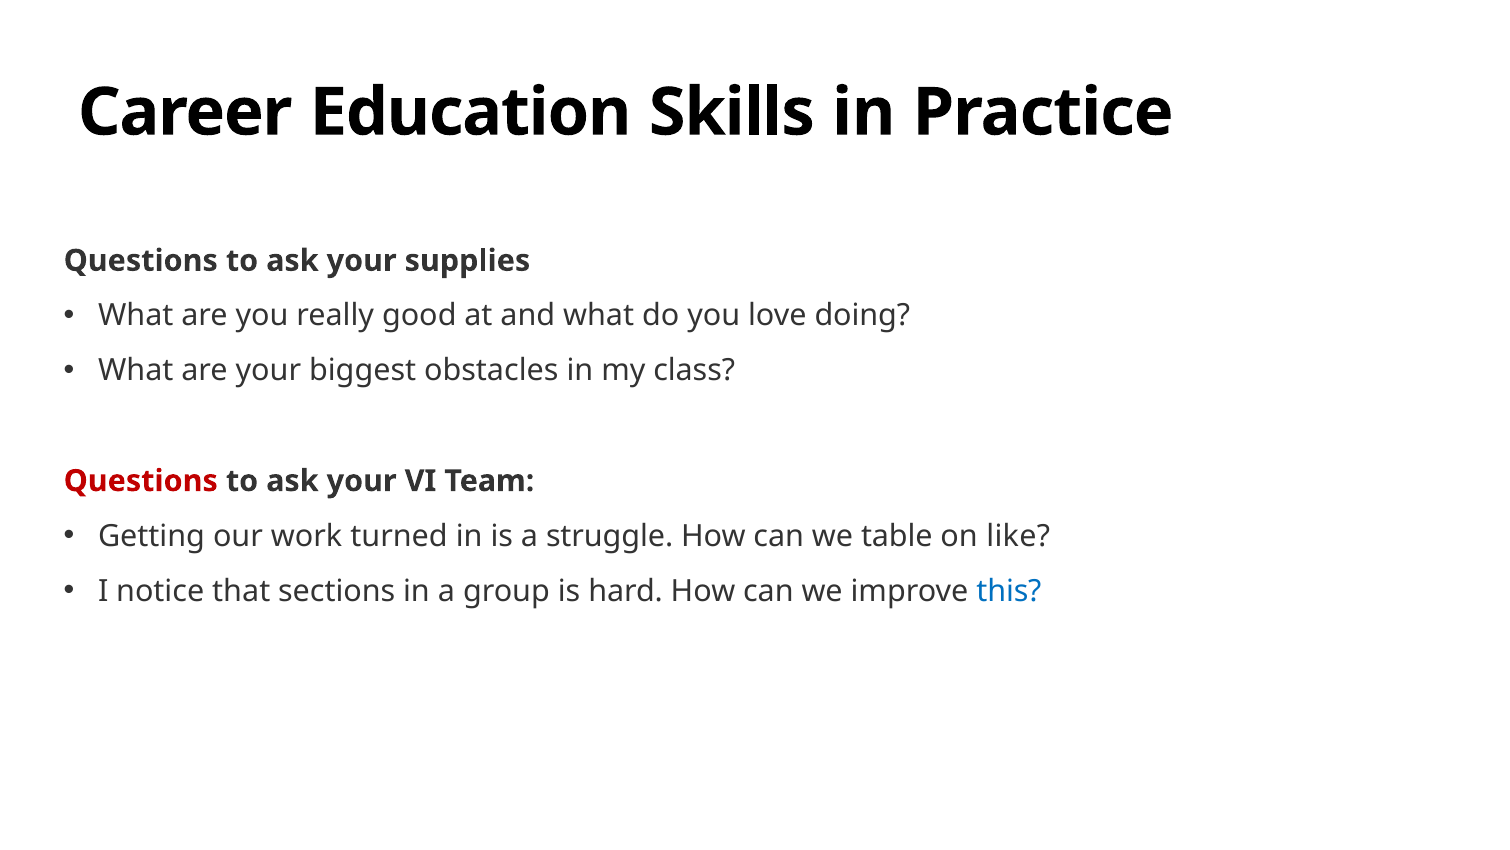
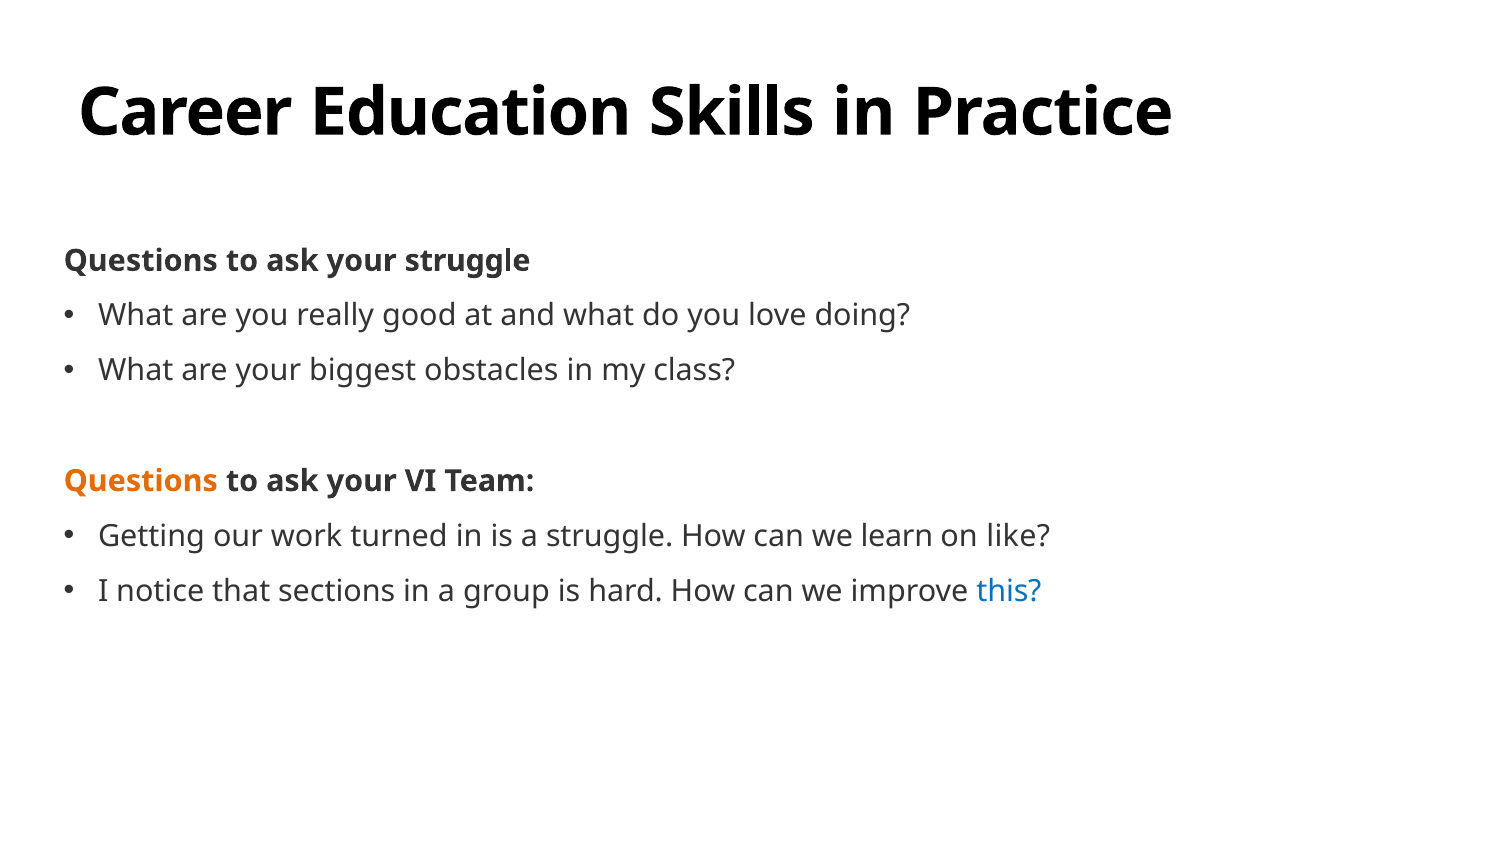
your supplies: supplies -> struggle
Questions at (141, 481) colour: red -> orange
table: table -> learn
